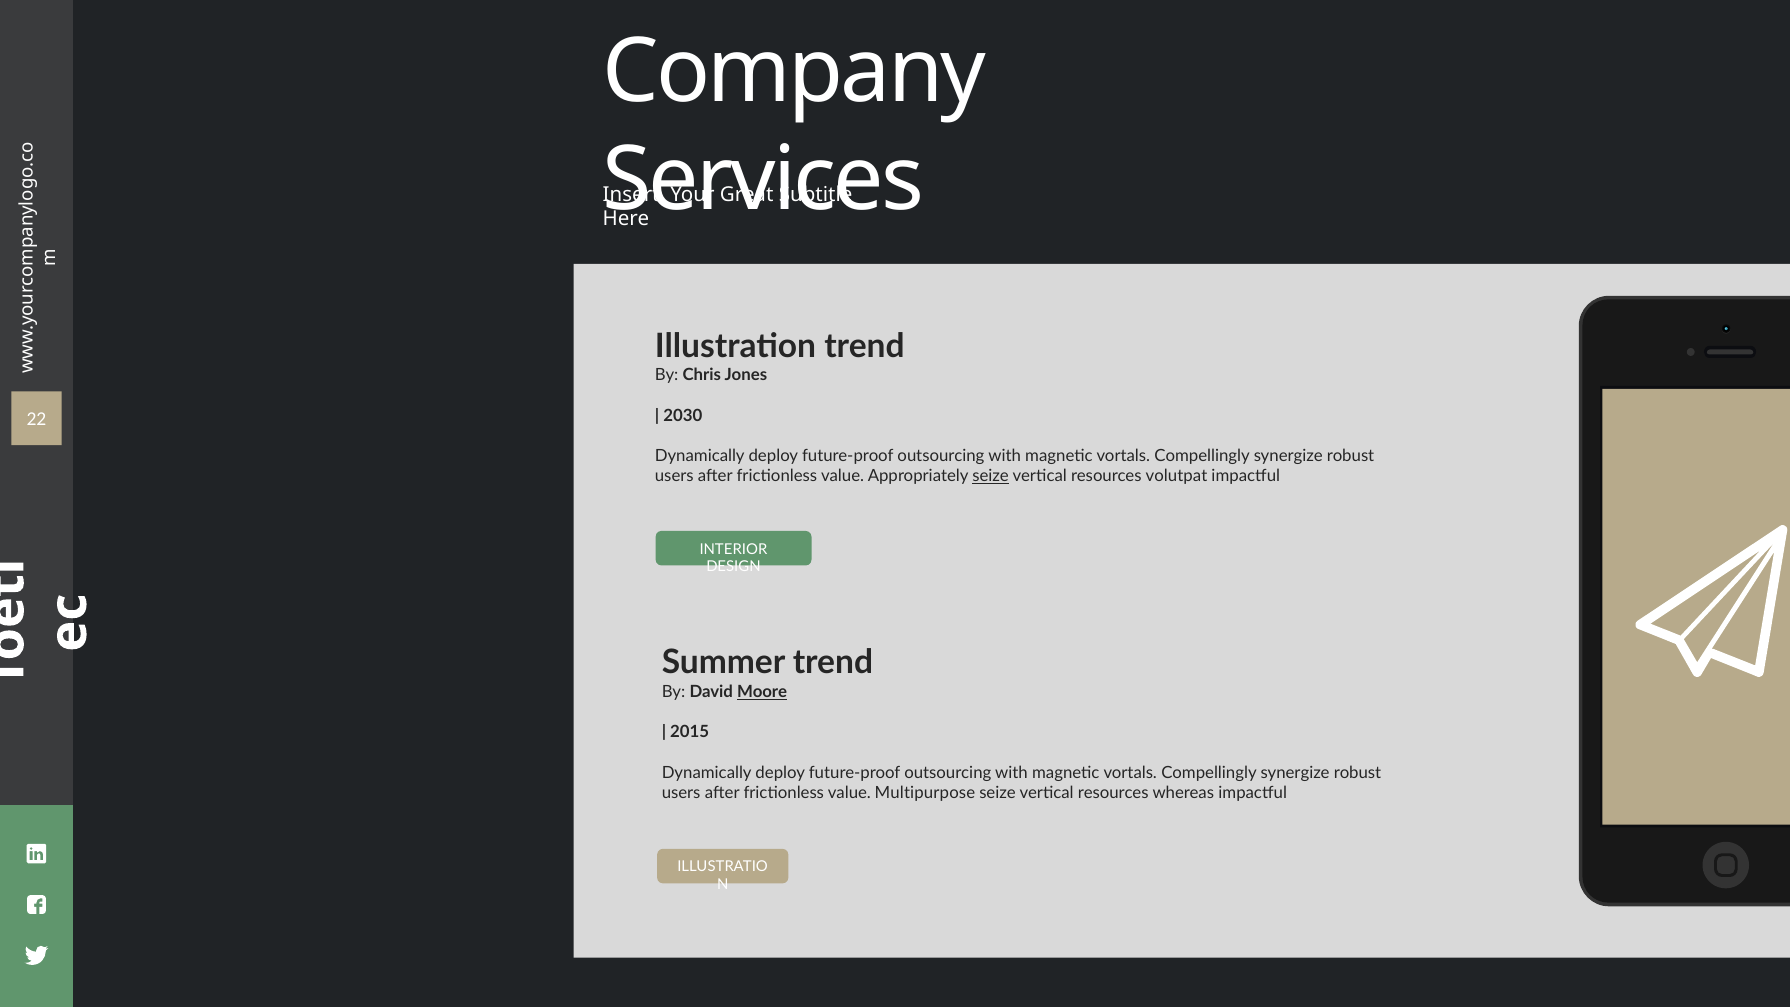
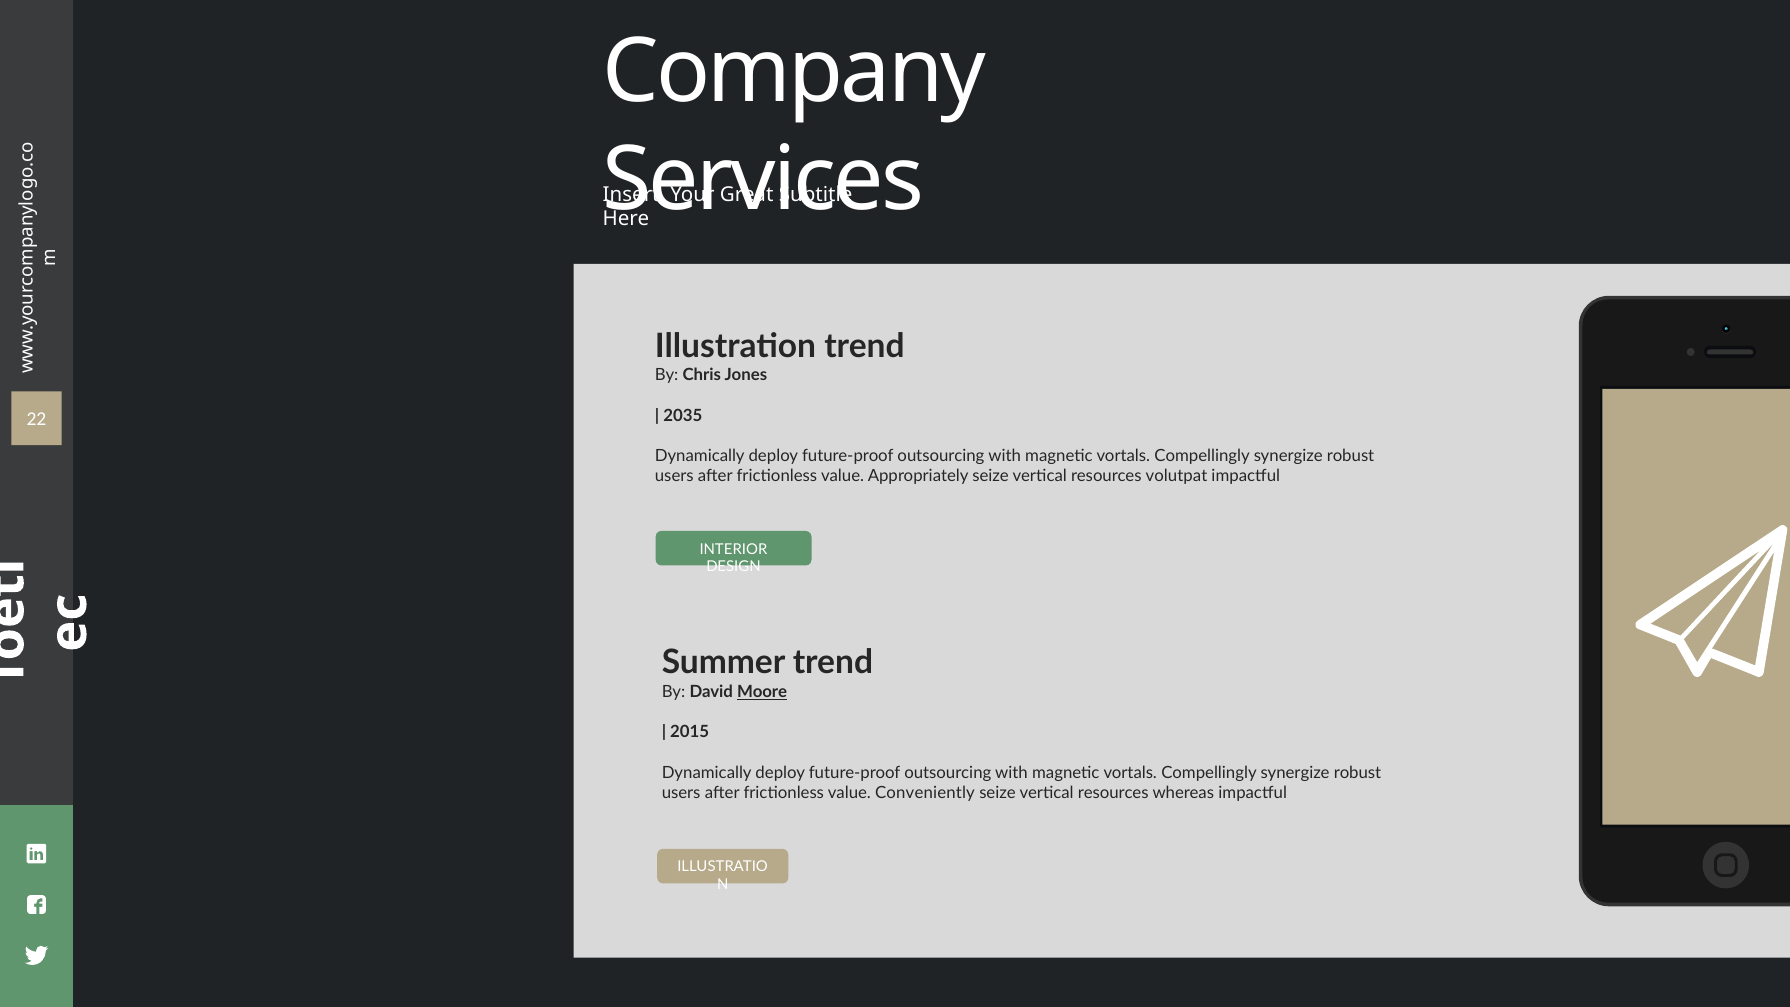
2030: 2030 -> 2035
seize at (991, 476) underline: present -> none
Multipurpose: Multipurpose -> Conveniently
